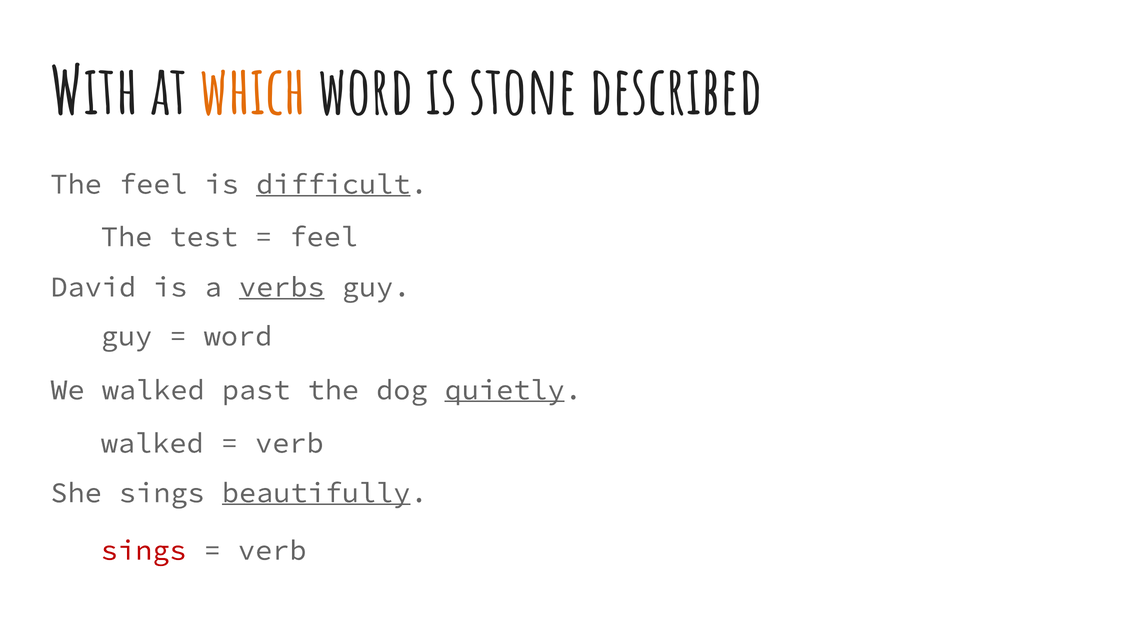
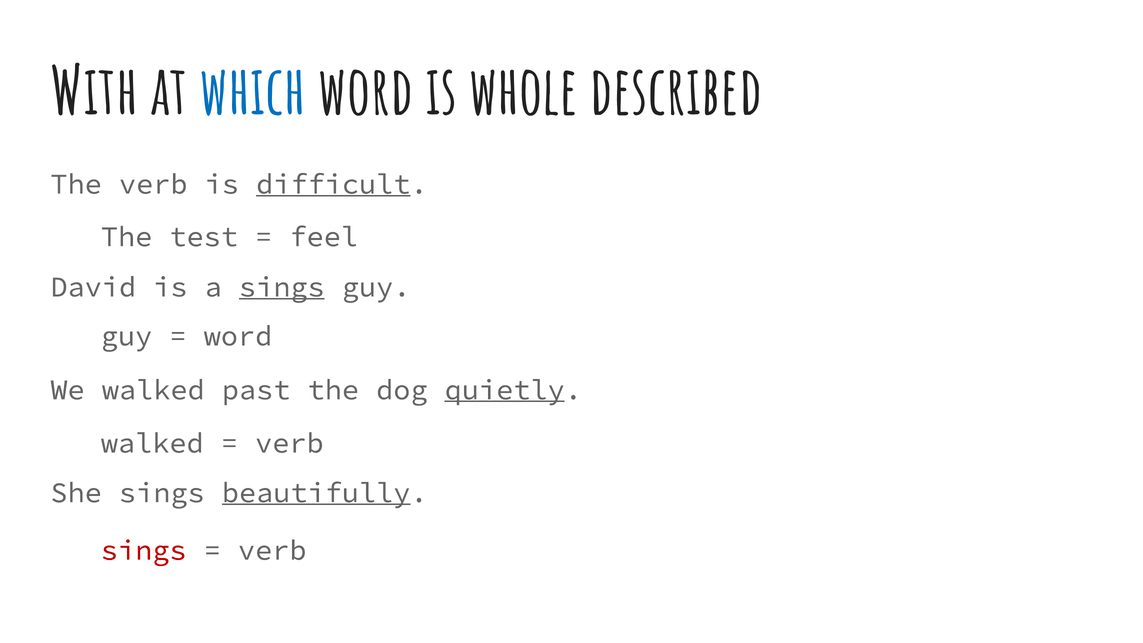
which colour: orange -> blue
stone: stone -> whole
The feel: feel -> verb
a verbs: verbs -> sings
